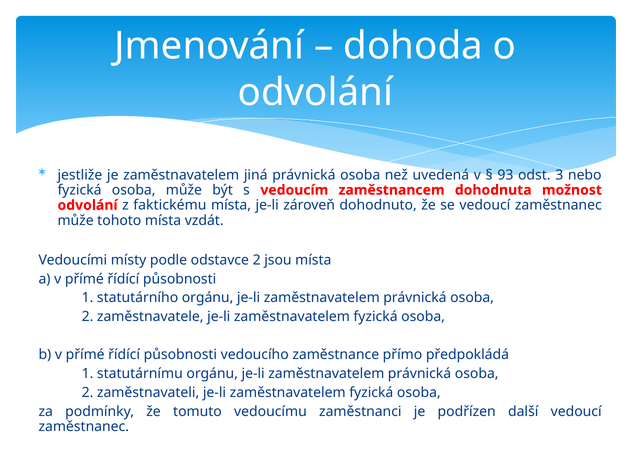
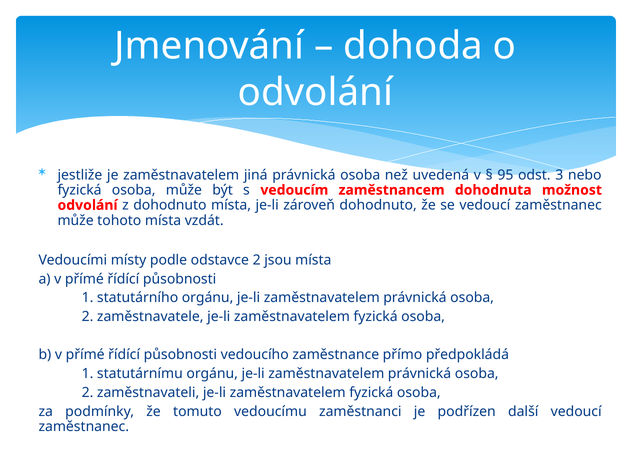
93: 93 -> 95
z faktickému: faktickému -> dohodnuto
